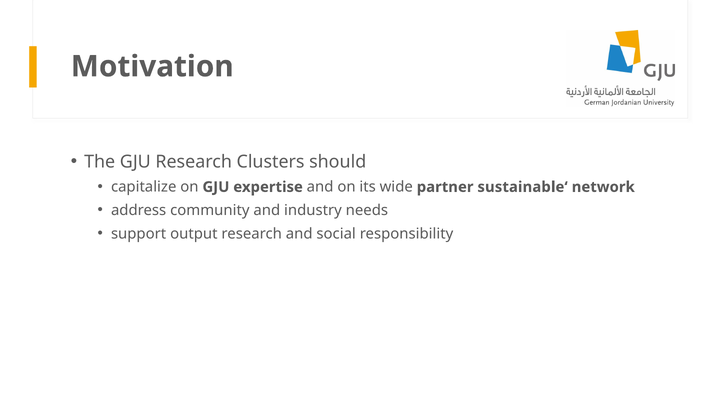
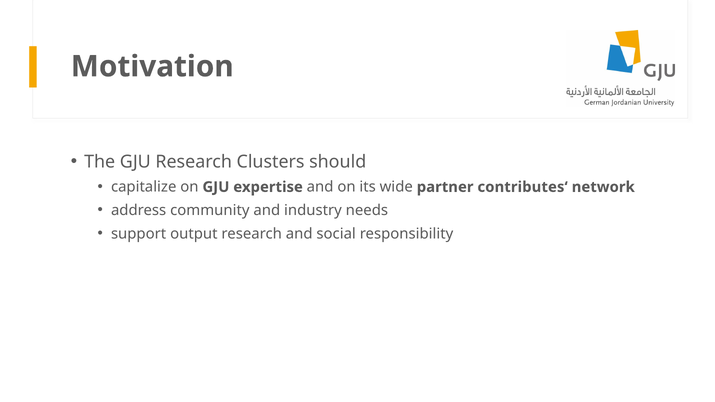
sustainable‘: sustainable‘ -> contributes‘
